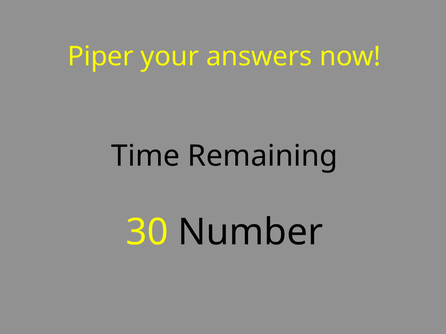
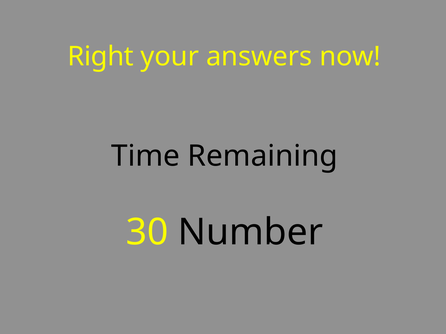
Piper: Piper -> Right
